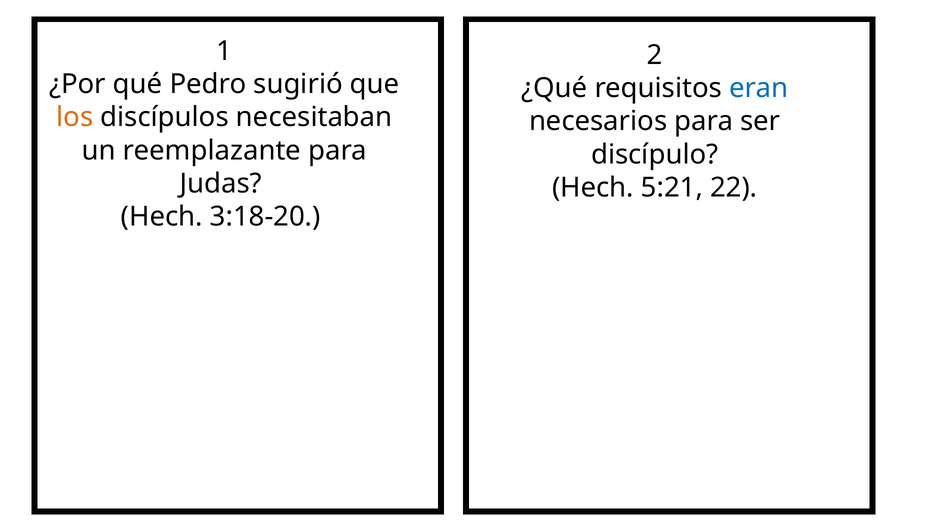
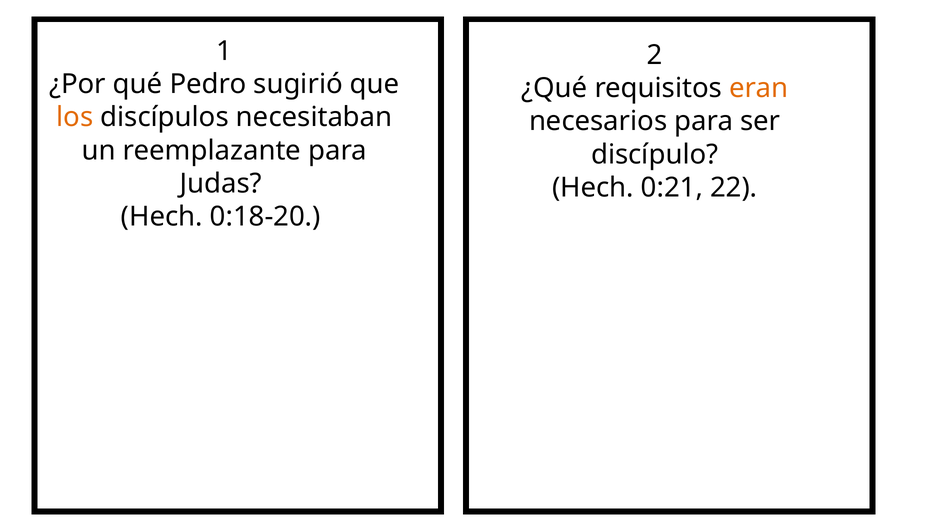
eran colour: blue -> orange
5:21: 5:21 -> 0:21
3:18-20: 3:18-20 -> 0:18-20
